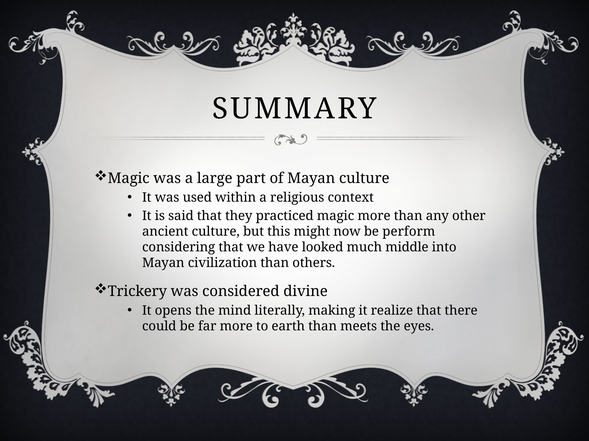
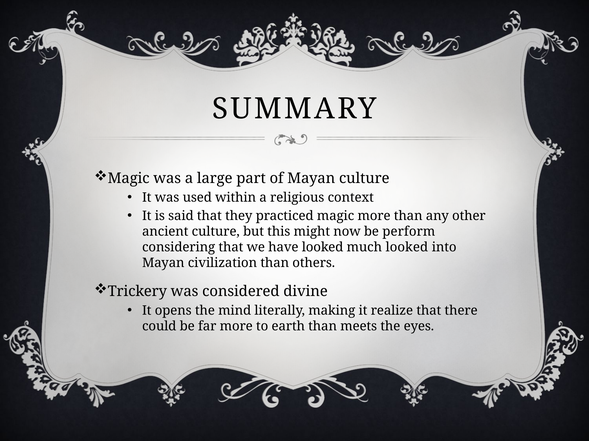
much middle: middle -> looked
